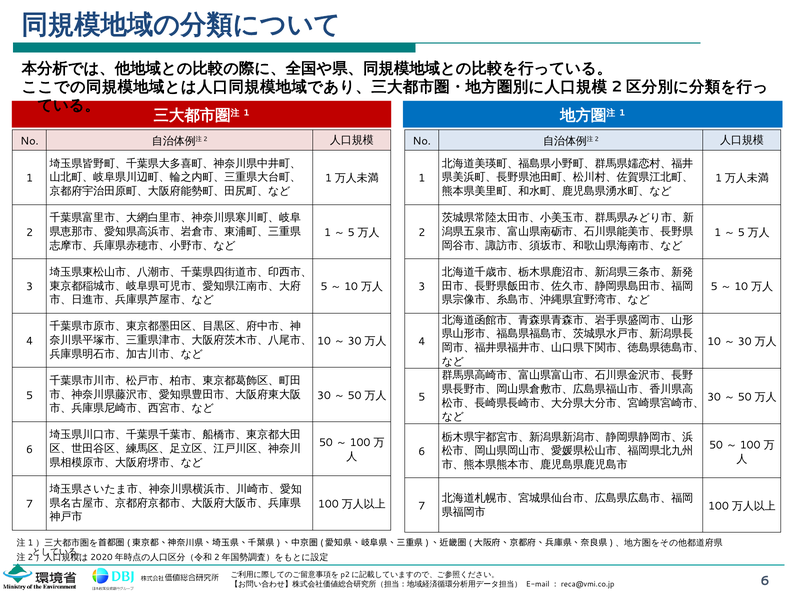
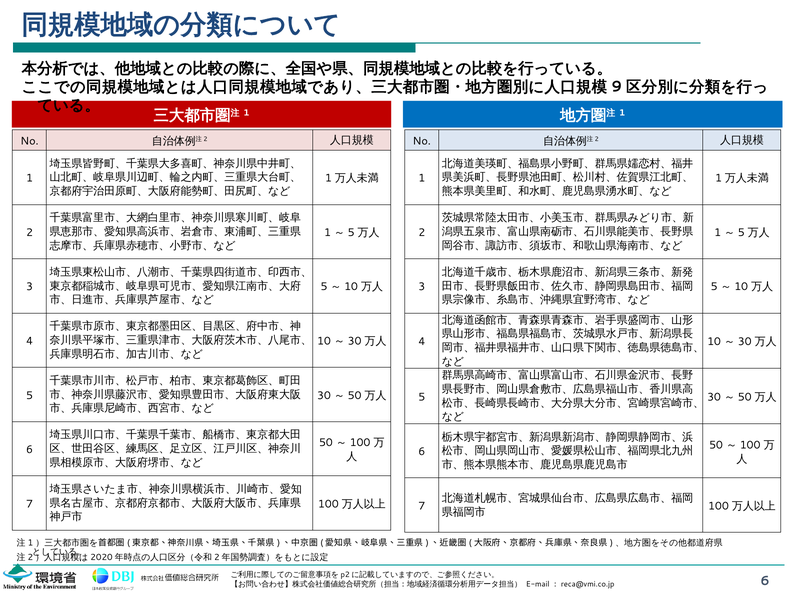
2 at (617, 87): 2 -> 9
